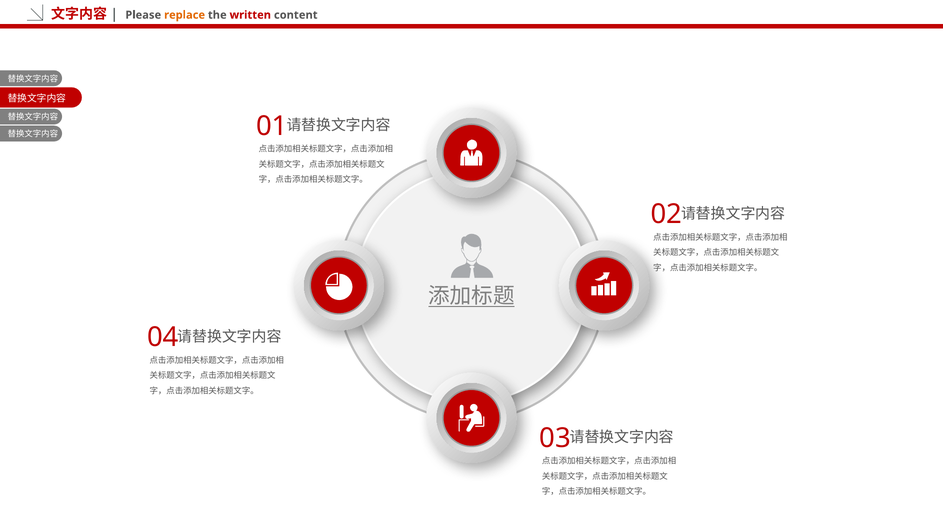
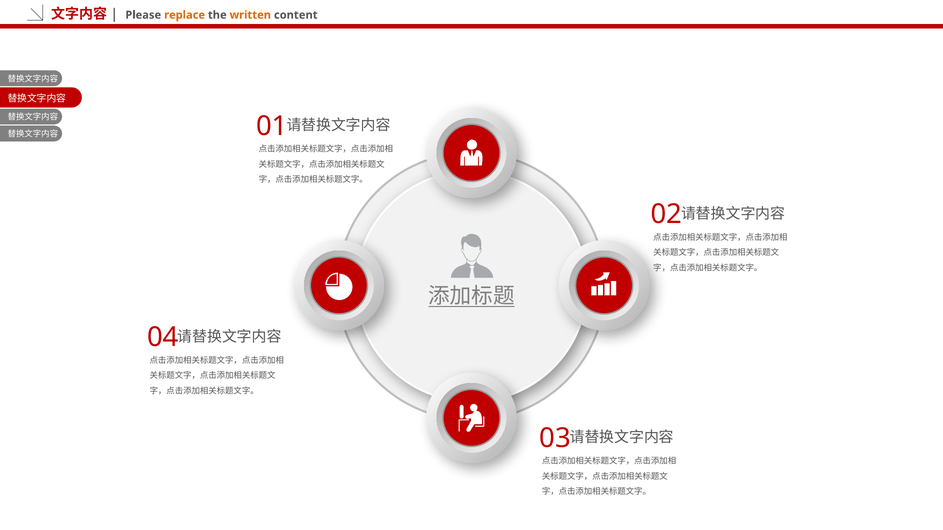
written colour: red -> orange
